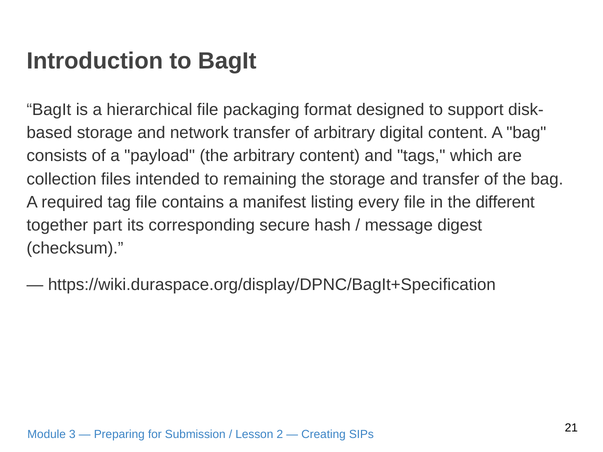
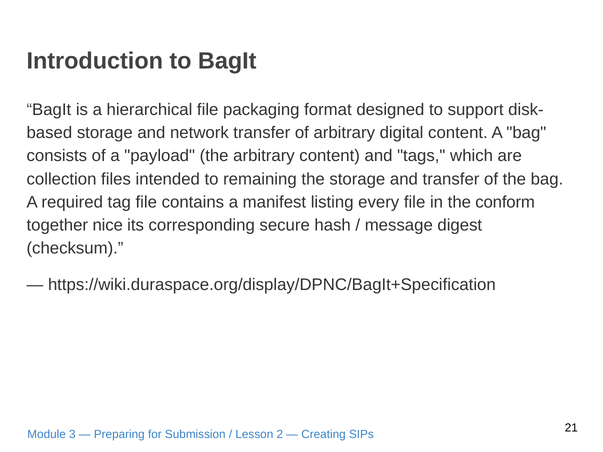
different: different -> conform
part: part -> nice
